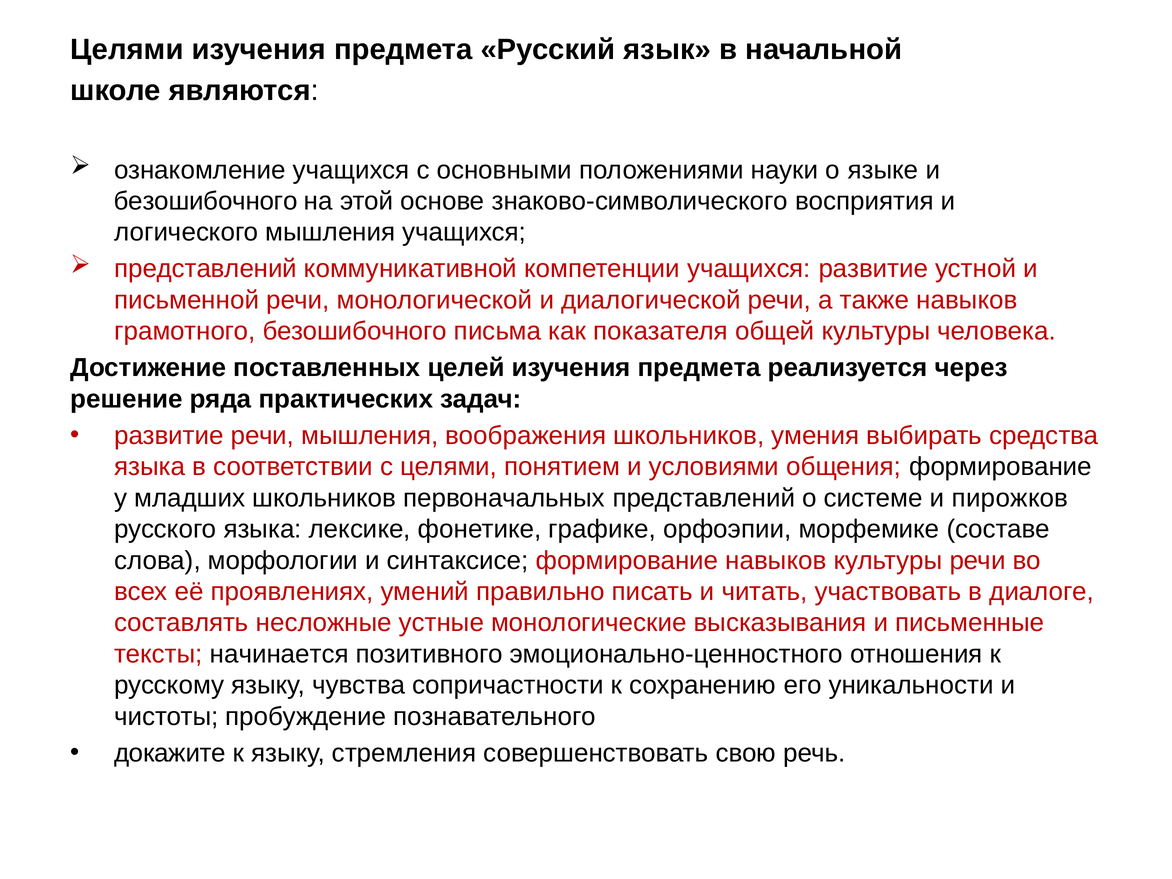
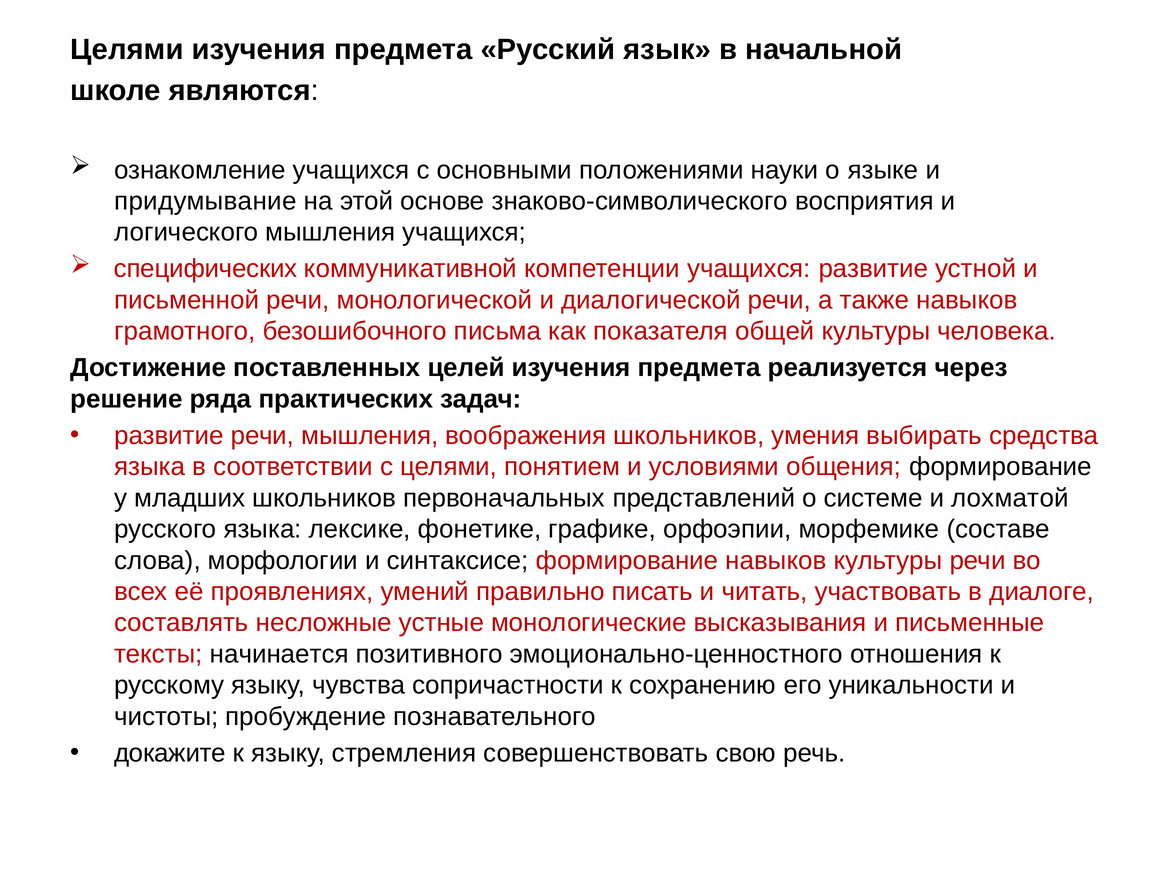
безошибочного at (206, 201): безошибочного -> придумывание
представлений at (206, 269): представлений -> специфических
пирожков: пирожков -> лохматой
